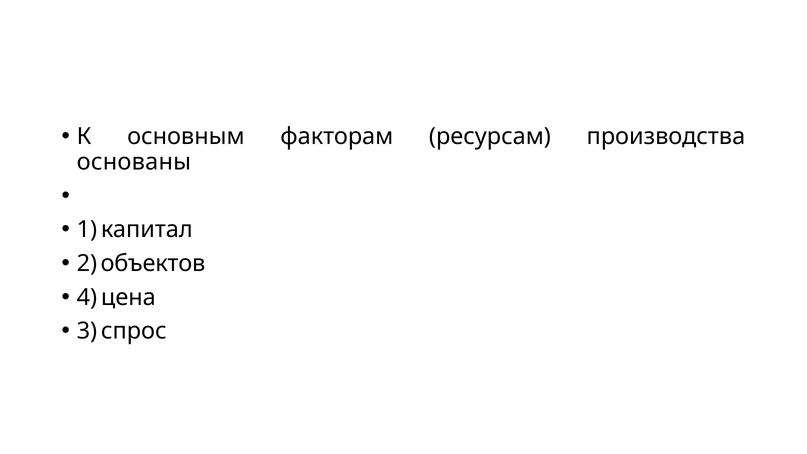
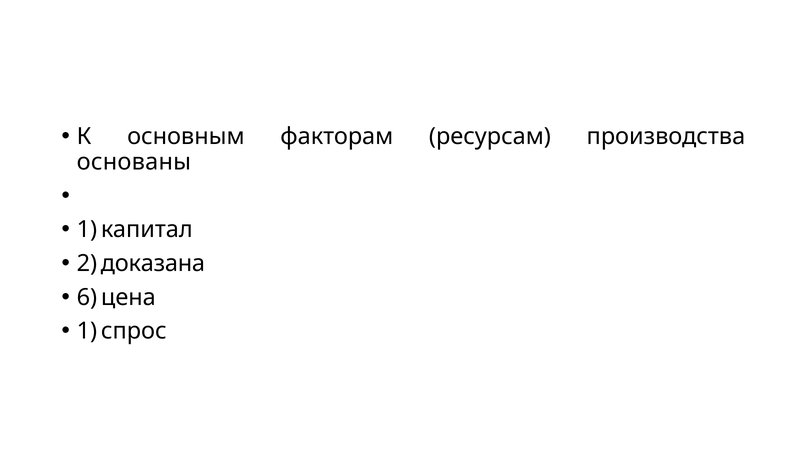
объектов: объектов -> доказана
4: 4 -> 6
3 at (87, 331): 3 -> 1
